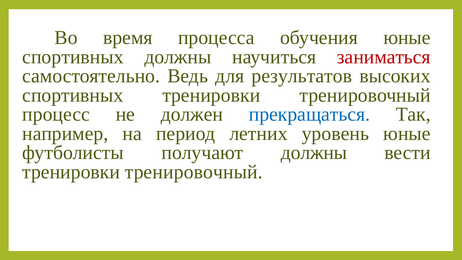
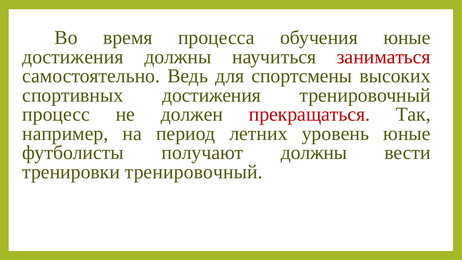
спортивных at (73, 57): спортивных -> достижения
результатов: результатов -> спортсмены
спортивных тренировки: тренировки -> достижения
прекращаться colour: blue -> red
